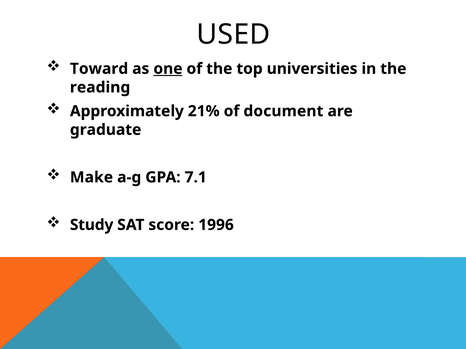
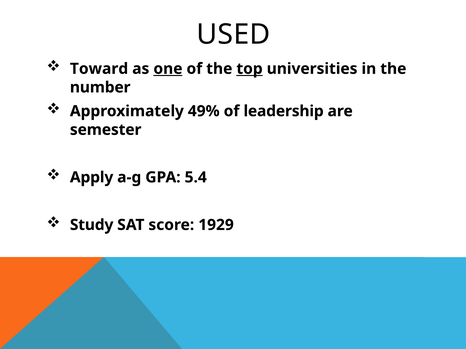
top underline: none -> present
reading: reading -> number
21%: 21% -> 49%
document: document -> leadership
graduate: graduate -> semester
Make: Make -> Apply
7.1: 7.1 -> 5.4
1996: 1996 -> 1929
